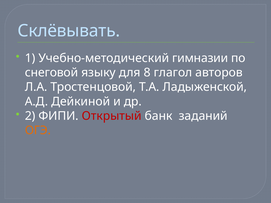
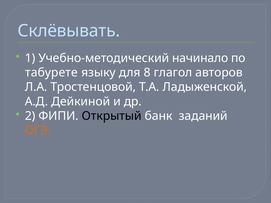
гимназии: гимназии -> начинало
снеговой: снеговой -> табурете
Открытый colour: red -> black
